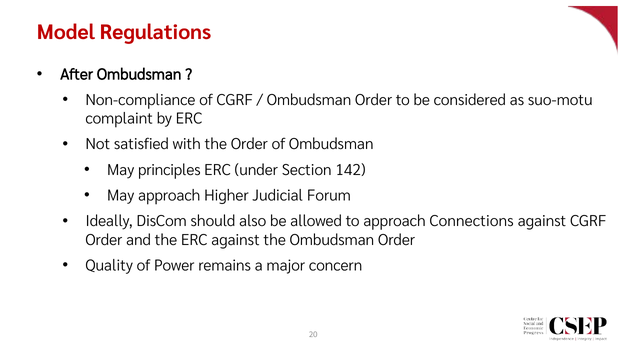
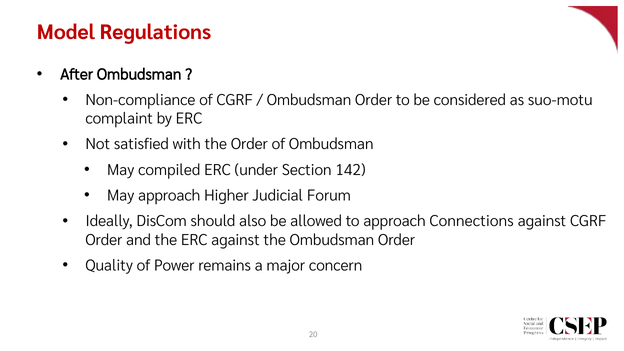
principles: principles -> compiled
